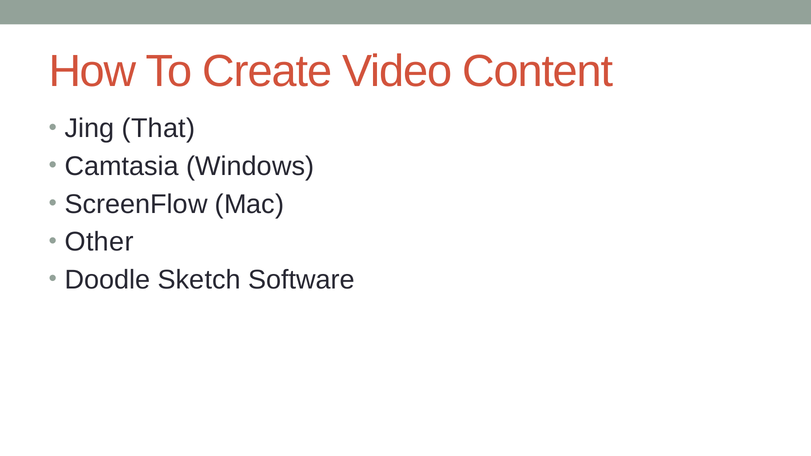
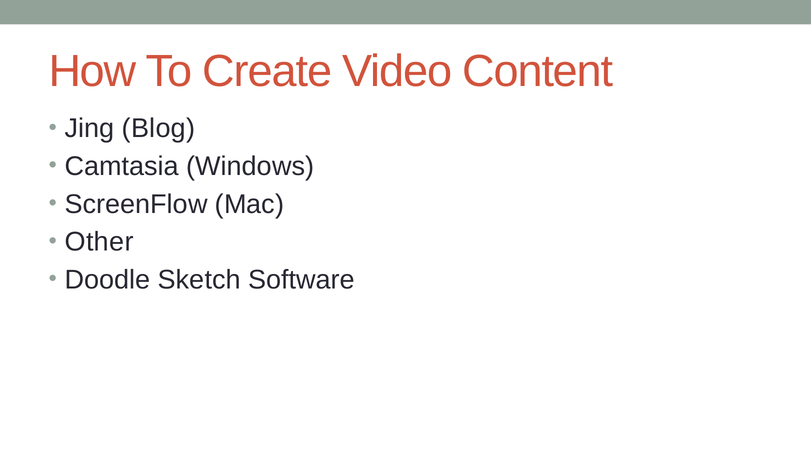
That: That -> Blog
